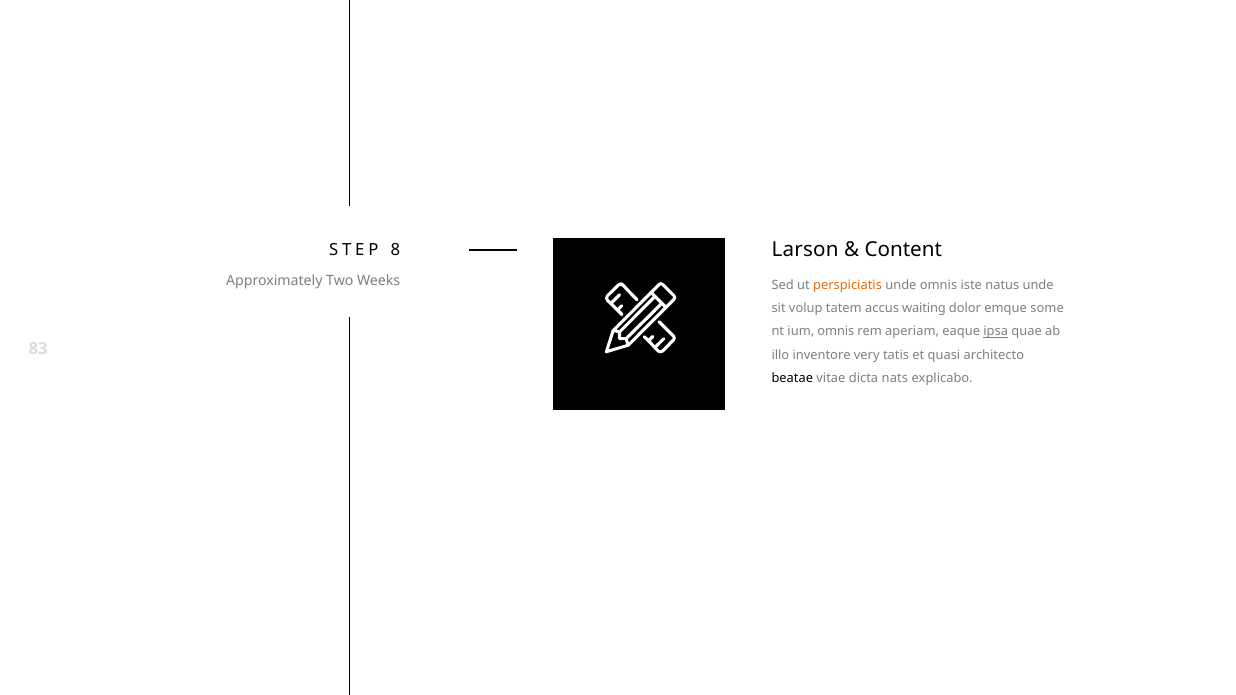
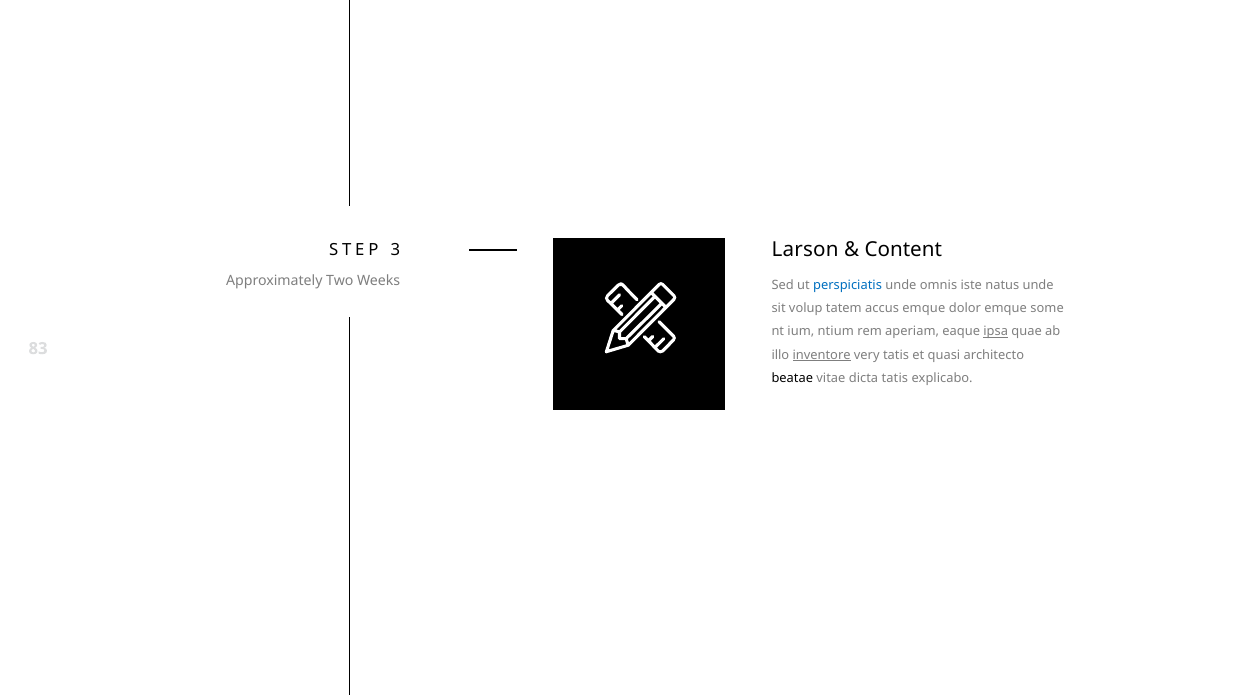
8: 8 -> 3
perspiciatis colour: orange -> blue
accus waiting: waiting -> emque
ium omnis: omnis -> ntium
inventore underline: none -> present
dicta nats: nats -> tatis
